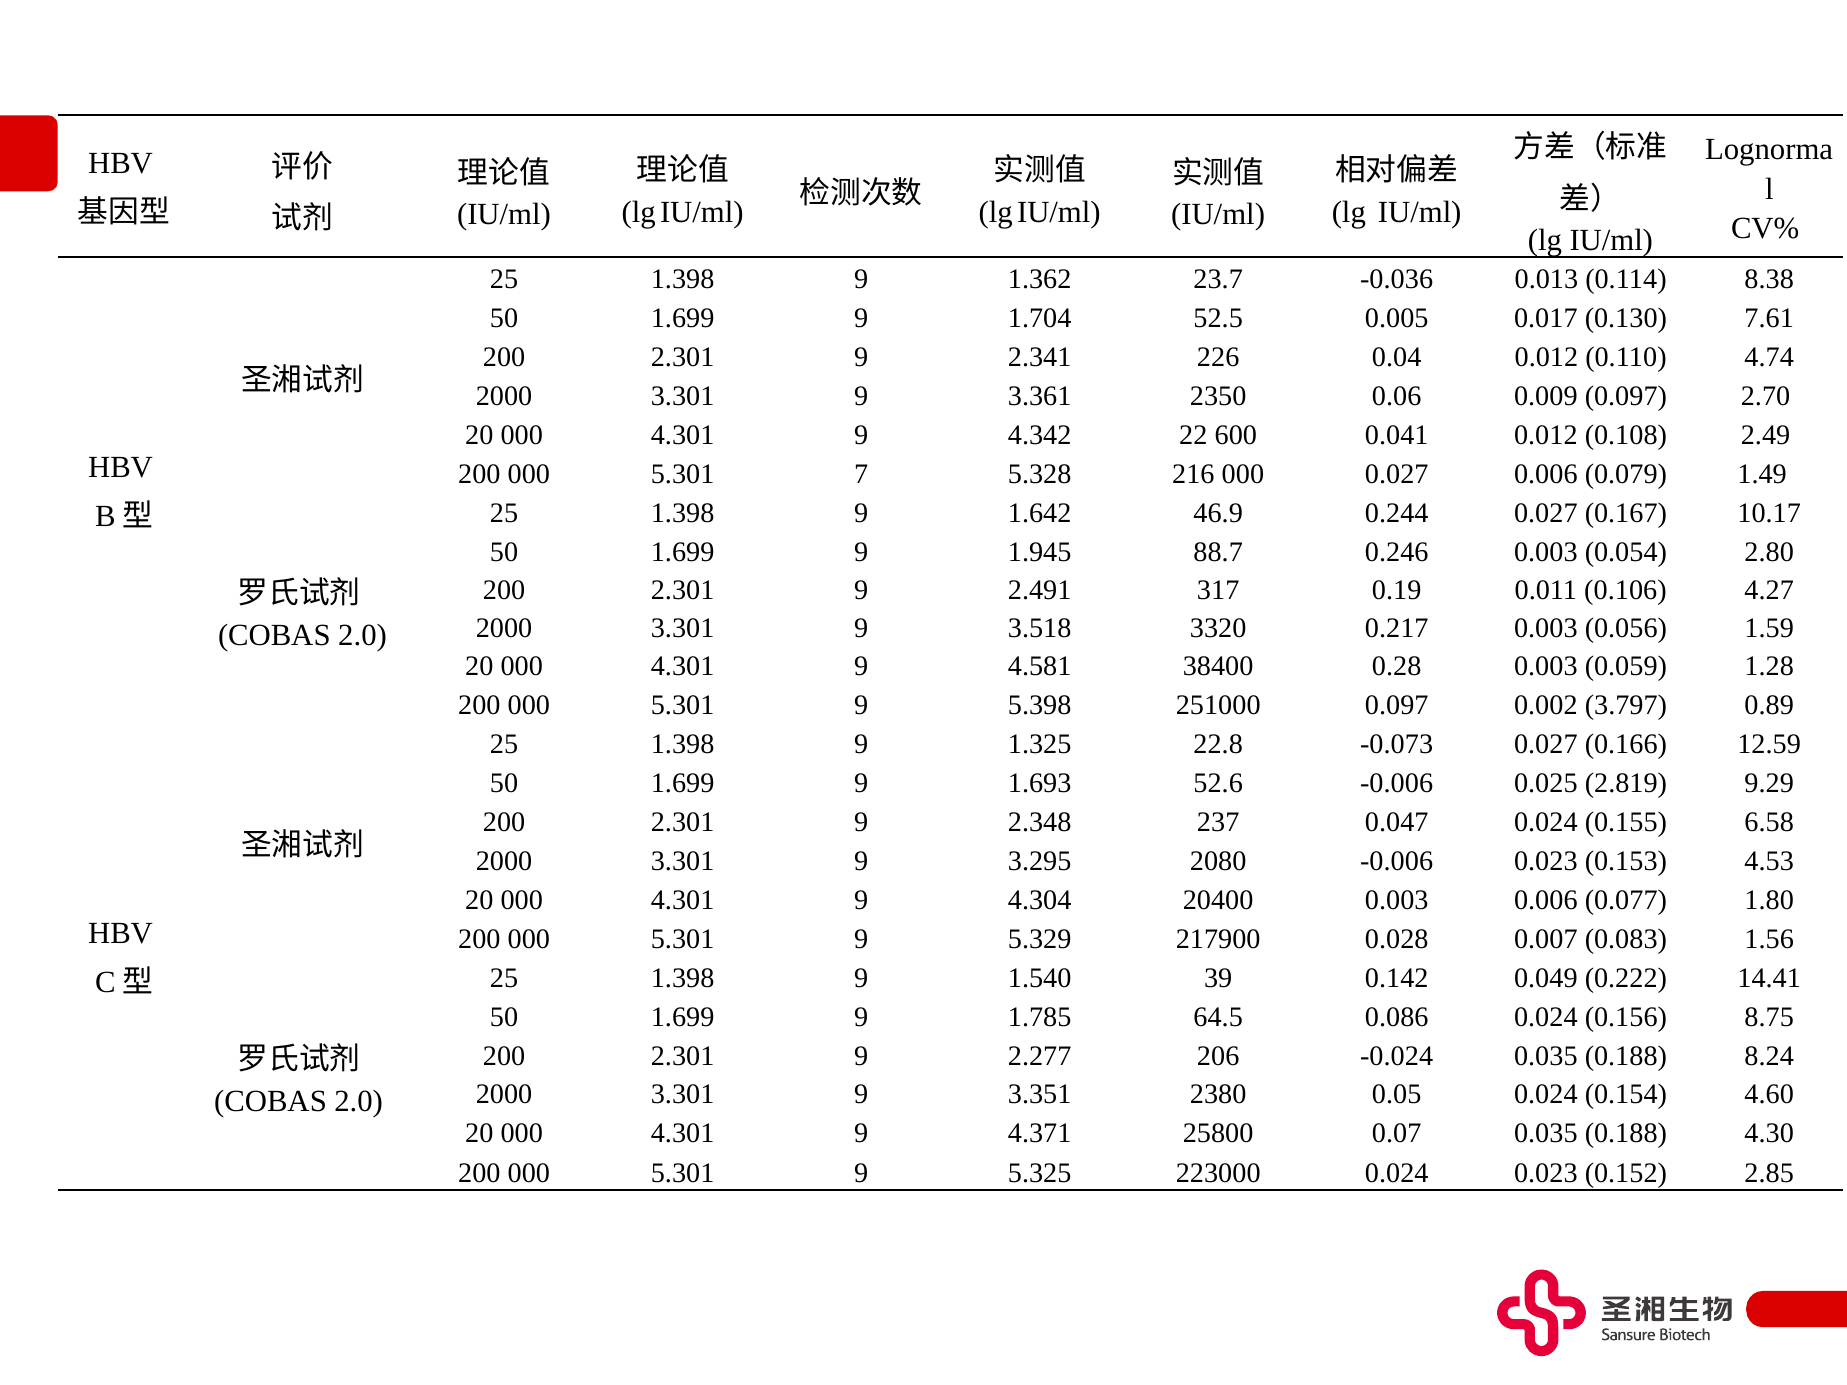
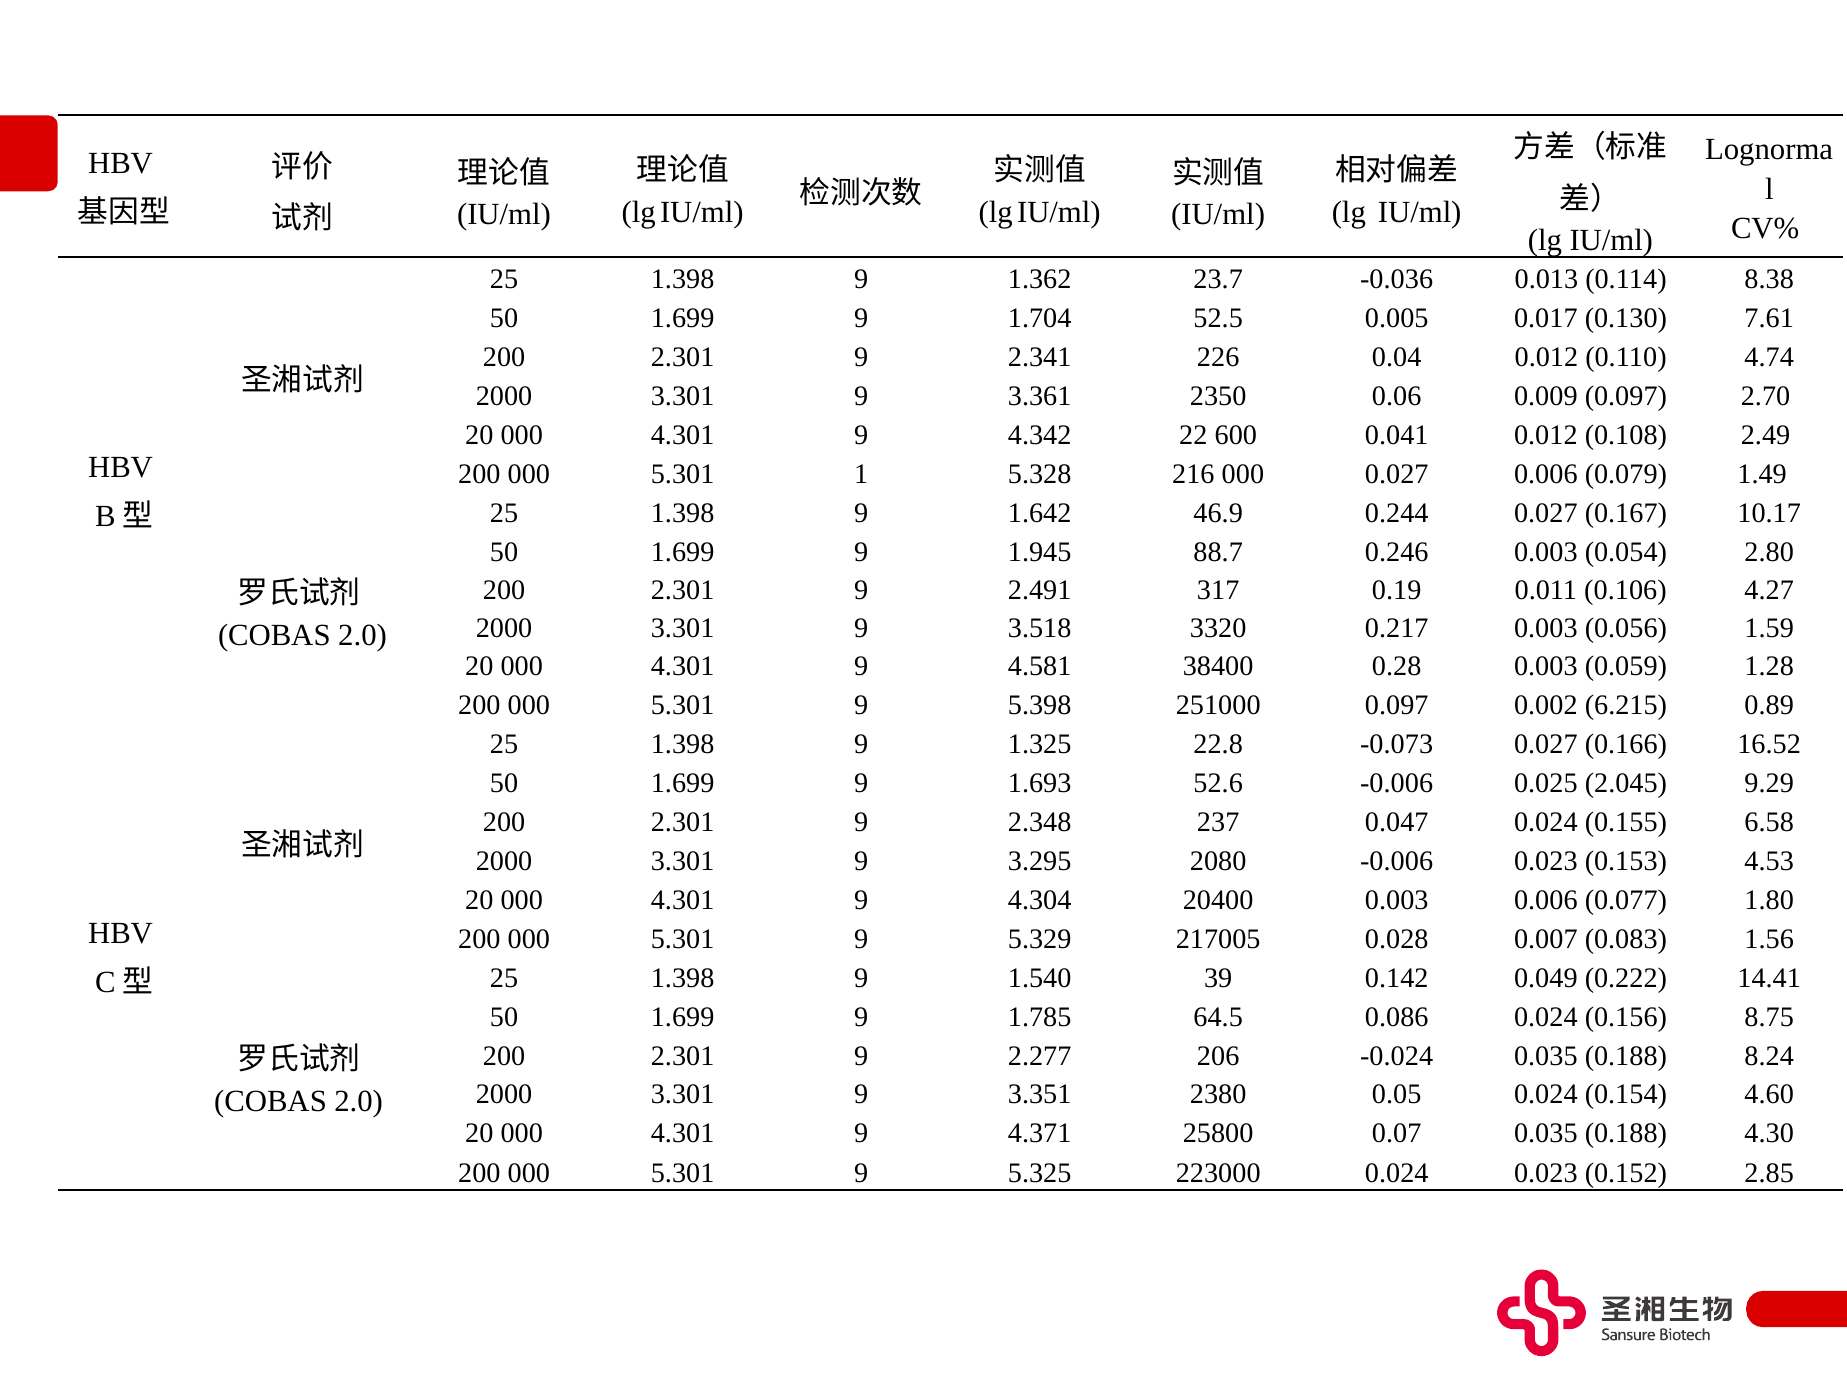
7: 7 -> 1
3.797: 3.797 -> 6.215
12.59: 12.59 -> 16.52
2.819: 2.819 -> 2.045
217900: 217900 -> 217005
